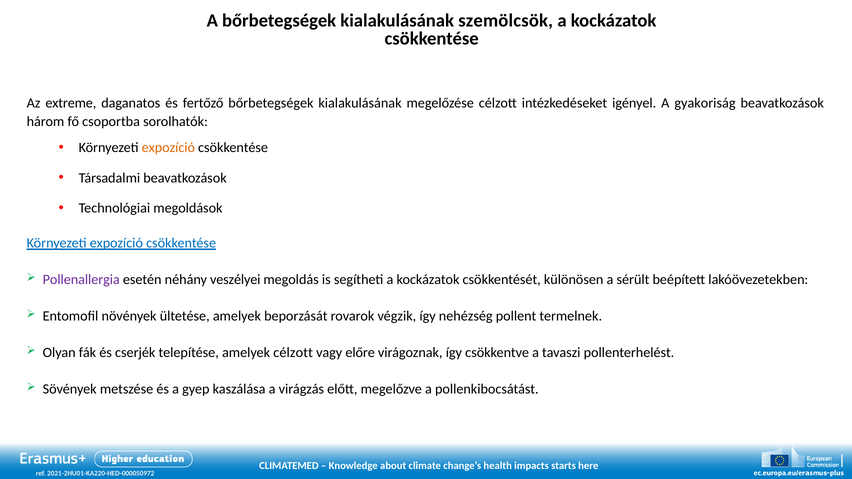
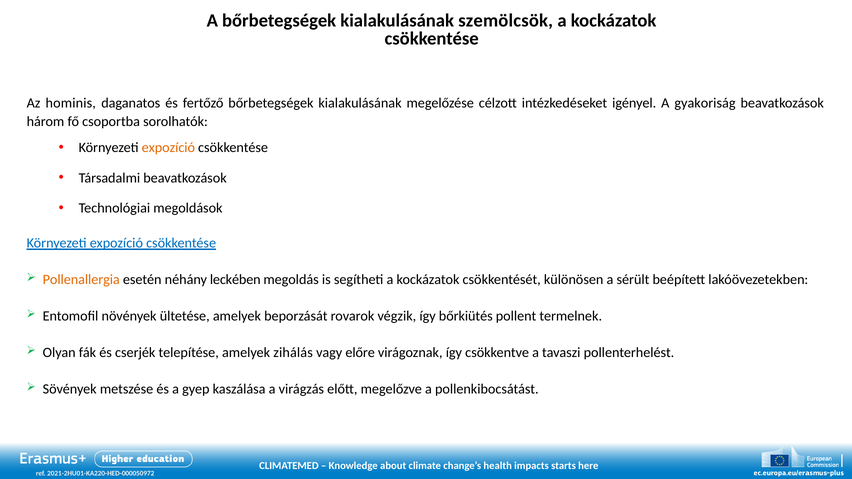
extreme: extreme -> hominis
Pollenallergia colour: purple -> orange
veszélyei: veszélyei -> leckében
nehézség: nehézség -> bőrkiütés
amelyek célzott: célzott -> zihálás
